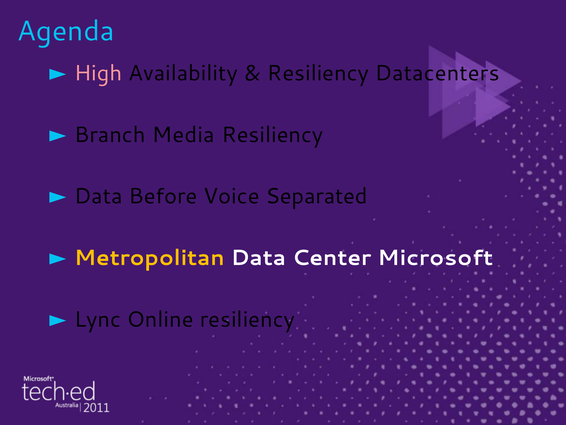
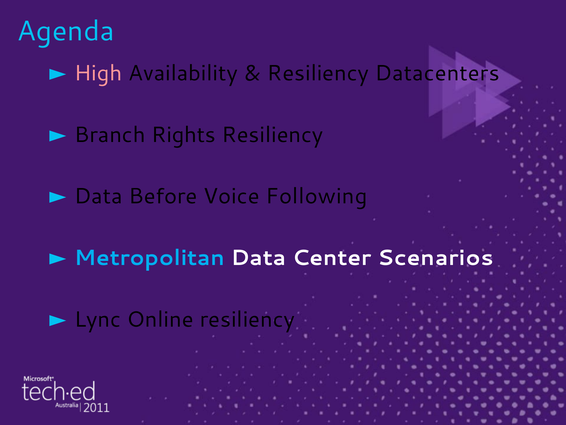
Media: Media -> Rights
Separated: Separated -> Following
Metropolitan colour: yellow -> light blue
Microsoft: Microsoft -> Scenarios
